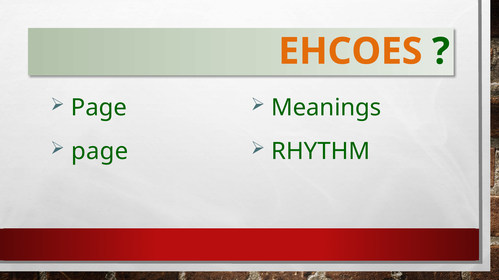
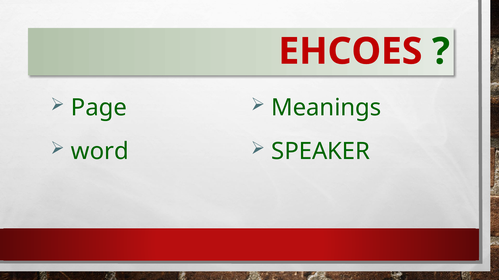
EHCOES colour: orange -> red
page at (100, 152): page -> word
RHYTHM: RHYTHM -> SPEAKER
